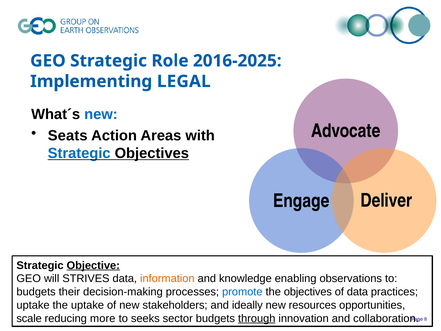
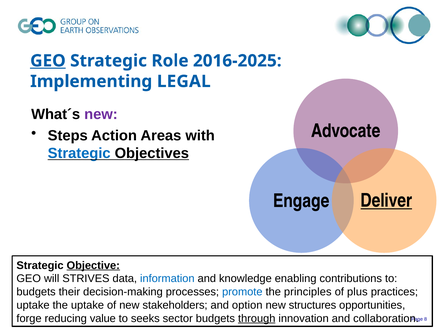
GEO at (48, 61) underline: none -> present
new at (101, 114) colour: blue -> purple
Seats: Seats -> Steps
Deliver underline: none -> present
information colour: orange -> blue
observations: observations -> contributions
the objectives: objectives -> principles
of data: data -> plus
ideally: ideally -> option
resources: resources -> structures
scale: scale -> forge
more: more -> value
